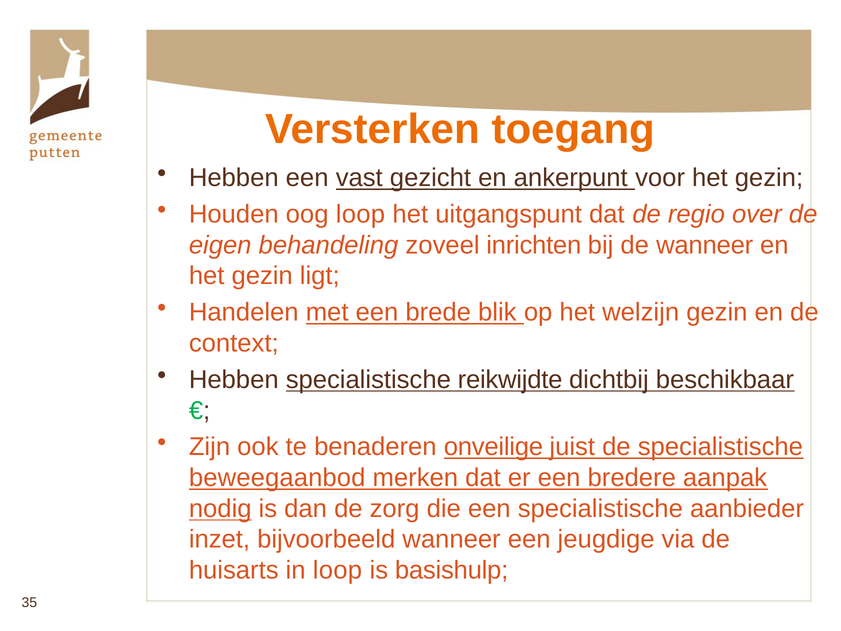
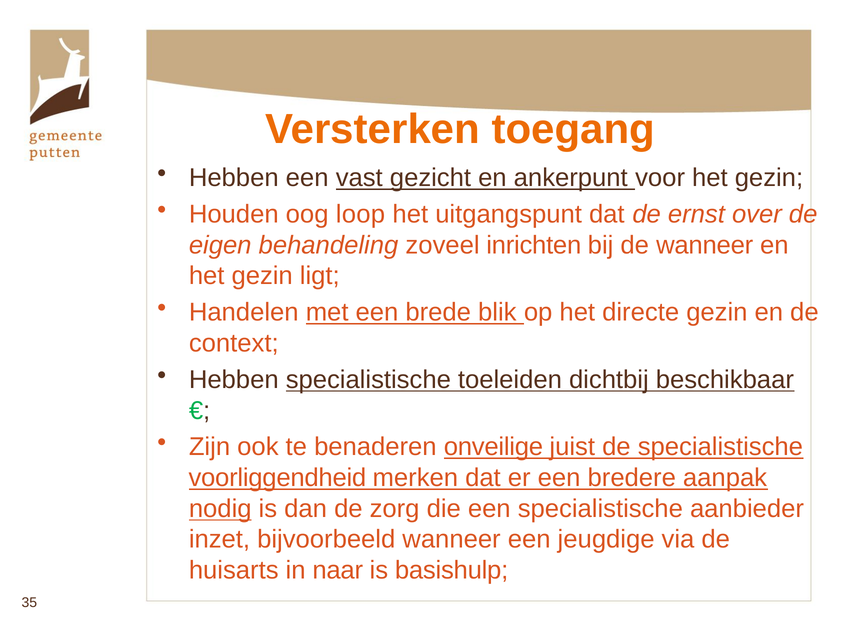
regio: regio -> ernst
welzijn: welzijn -> directe
reikwijdte: reikwijdte -> toeleiden
beweegaanbod: beweegaanbod -> voorliggendheid
in loop: loop -> naar
